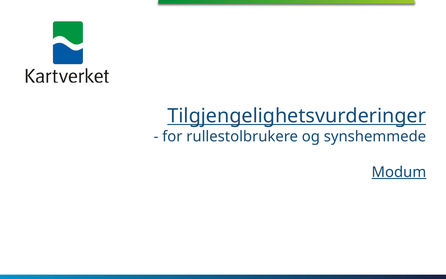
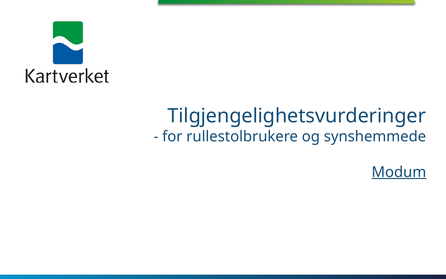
Tilgjengelighetsvurderinger underline: present -> none
